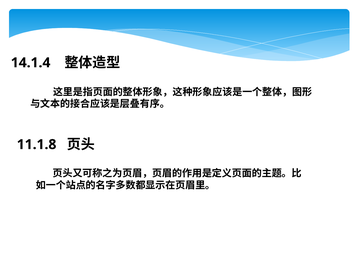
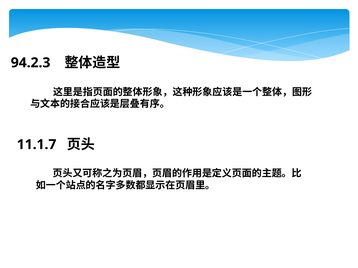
14.1.4: 14.1.4 -> 94.2.3
11.1.8: 11.1.8 -> 11.1.7
